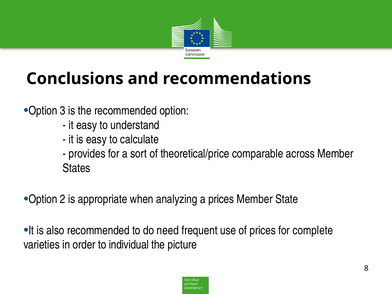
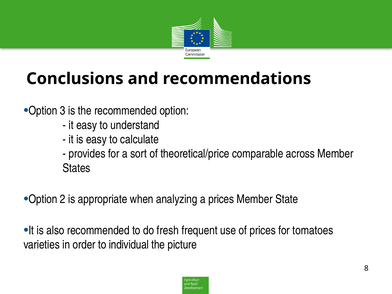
need: need -> fresh
complete: complete -> tomatoes
